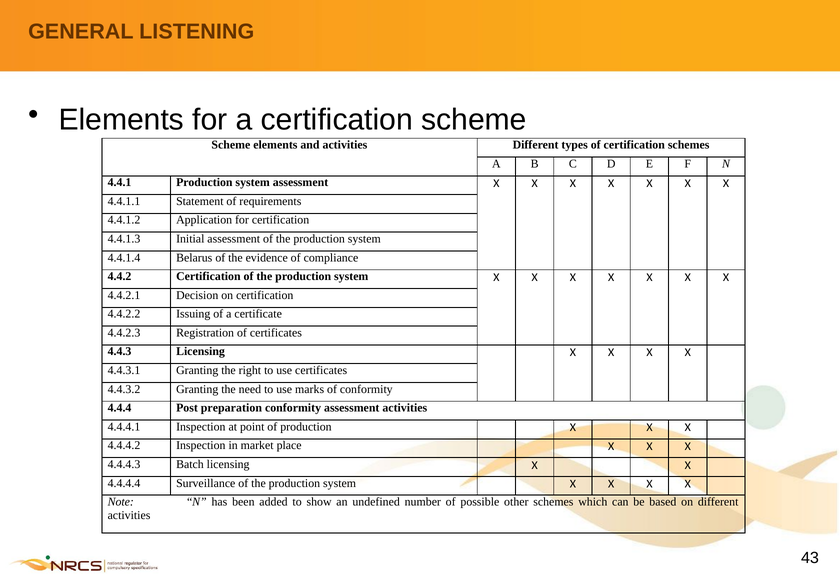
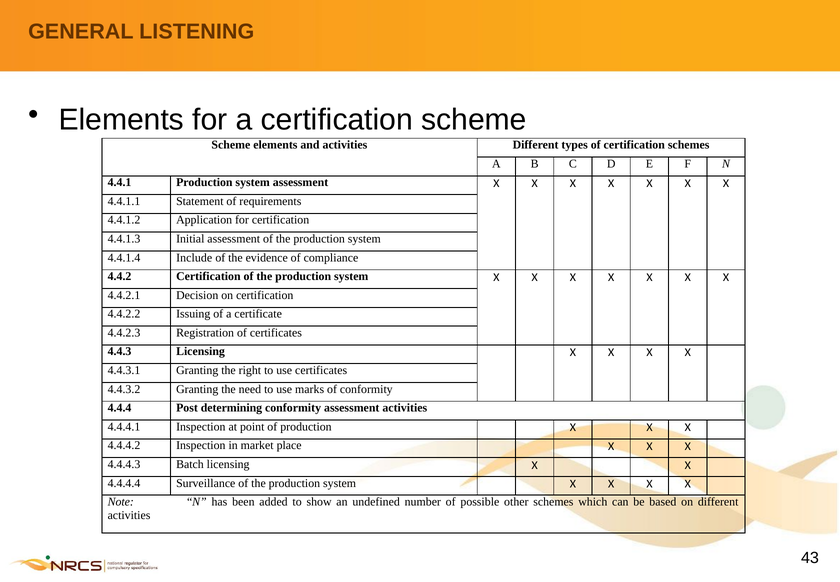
Belarus: Belarus -> Include
preparation: preparation -> determining
